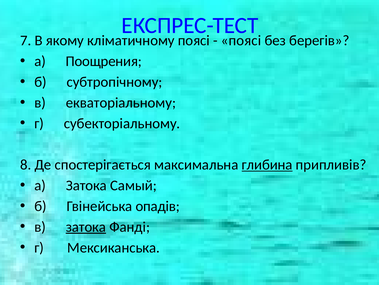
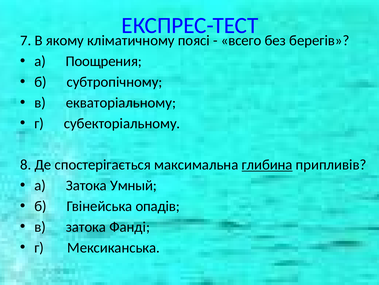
поясі at (241, 40): поясі -> всего
Самый: Самый -> Умный
затока at (86, 226) underline: present -> none
